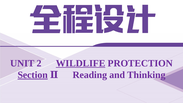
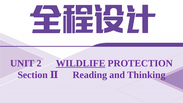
Section underline: present -> none
